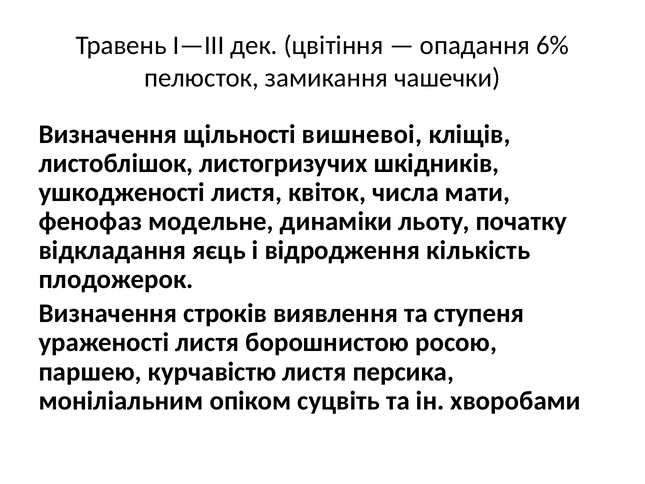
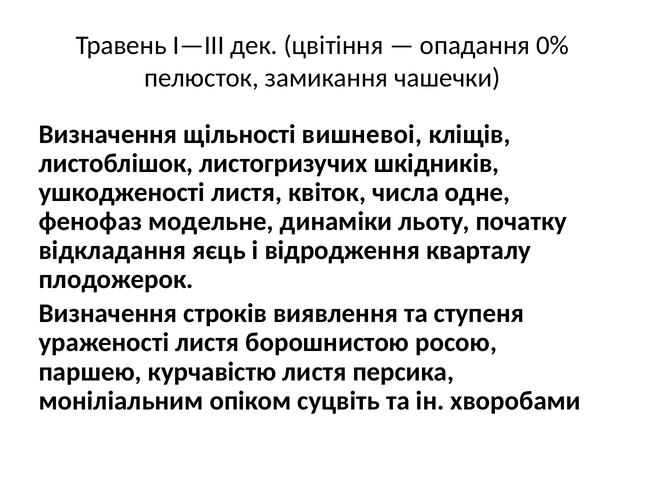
6%: 6% -> 0%
мати: мати -> одне
кількість: кількість -> кварталу
